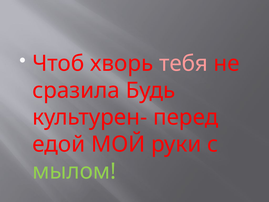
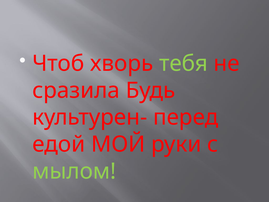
тебя colour: pink -> light green
